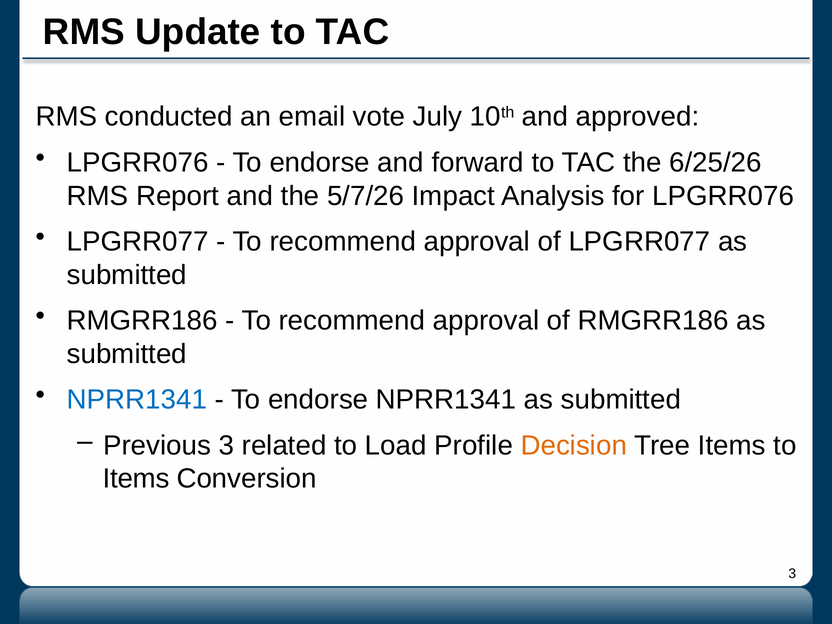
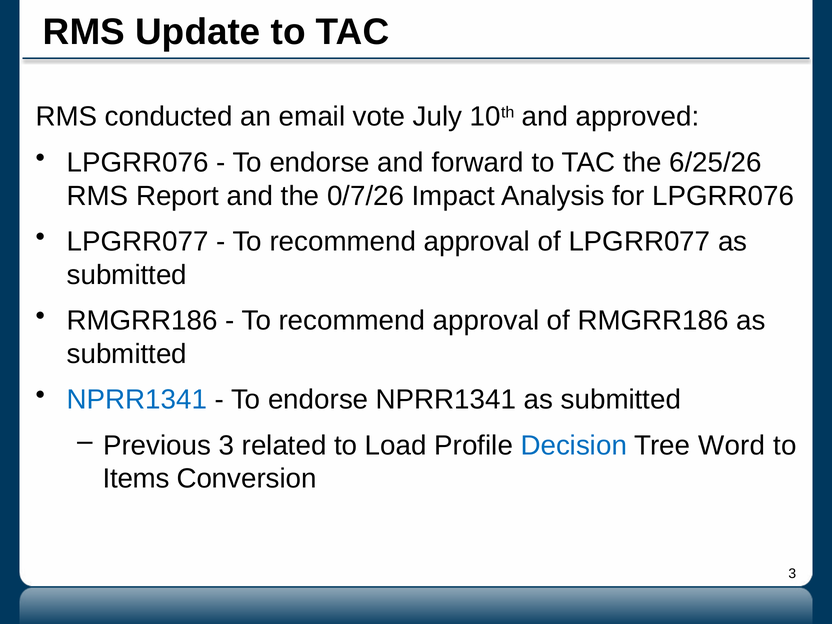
5/7/26: 5/7/26 -> 0/7/26
Decision colour: orange -> blue
Tree Items: Items -> Word
